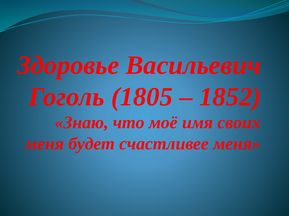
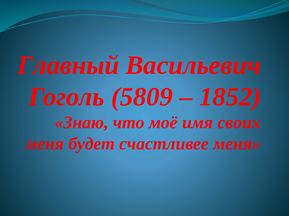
Здоровье: Здоровье -> Главный
1805: 1805 -> 5809
